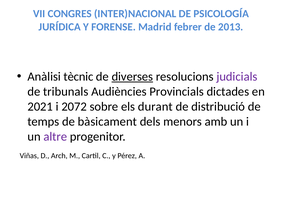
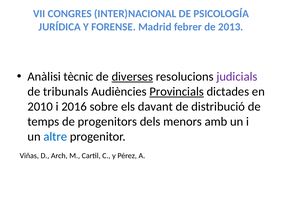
Provincials underline: none -> present
2021: 2021 -> 2010
2072: 2072 -> 2016
durant: durant -> davant
bàsicament: bàsicament -> progenitors
altre colour: purple -> blue
